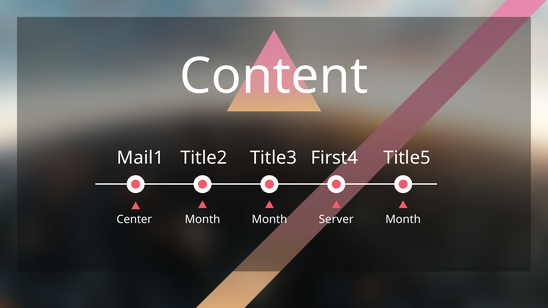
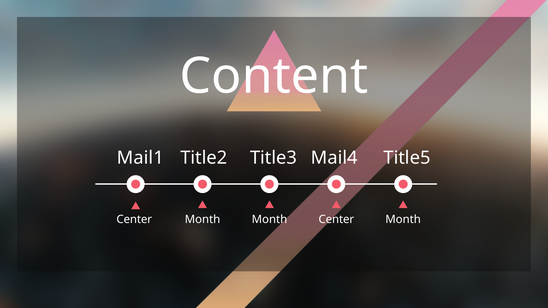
First4: First4 -> Mail4
Month Server: Server -> Center
